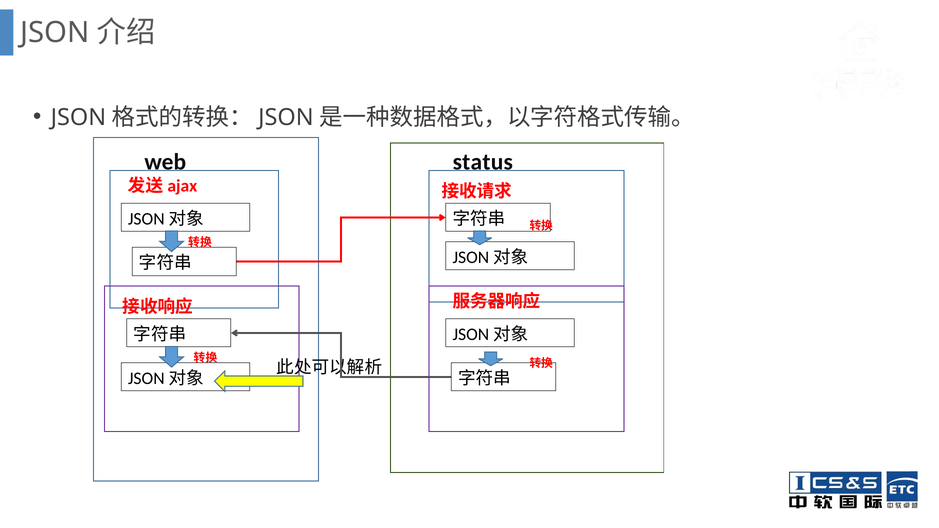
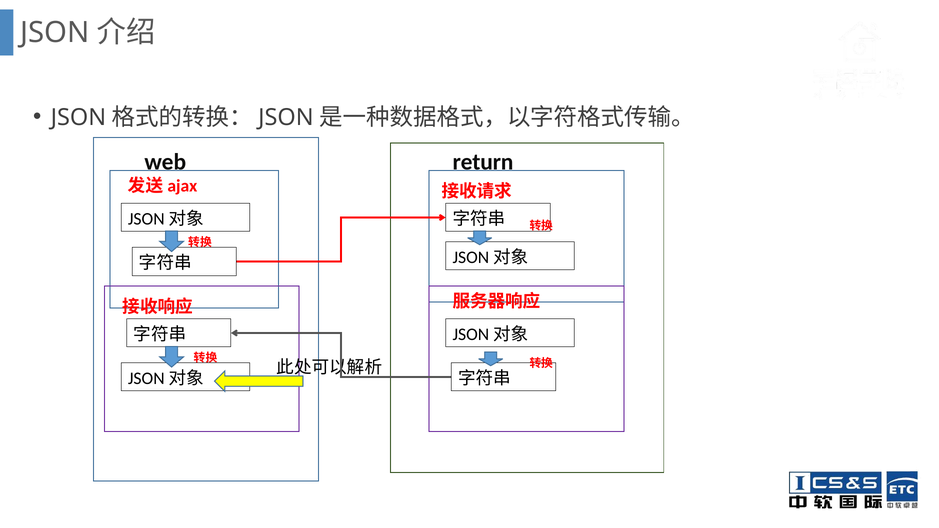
status: status -> return
